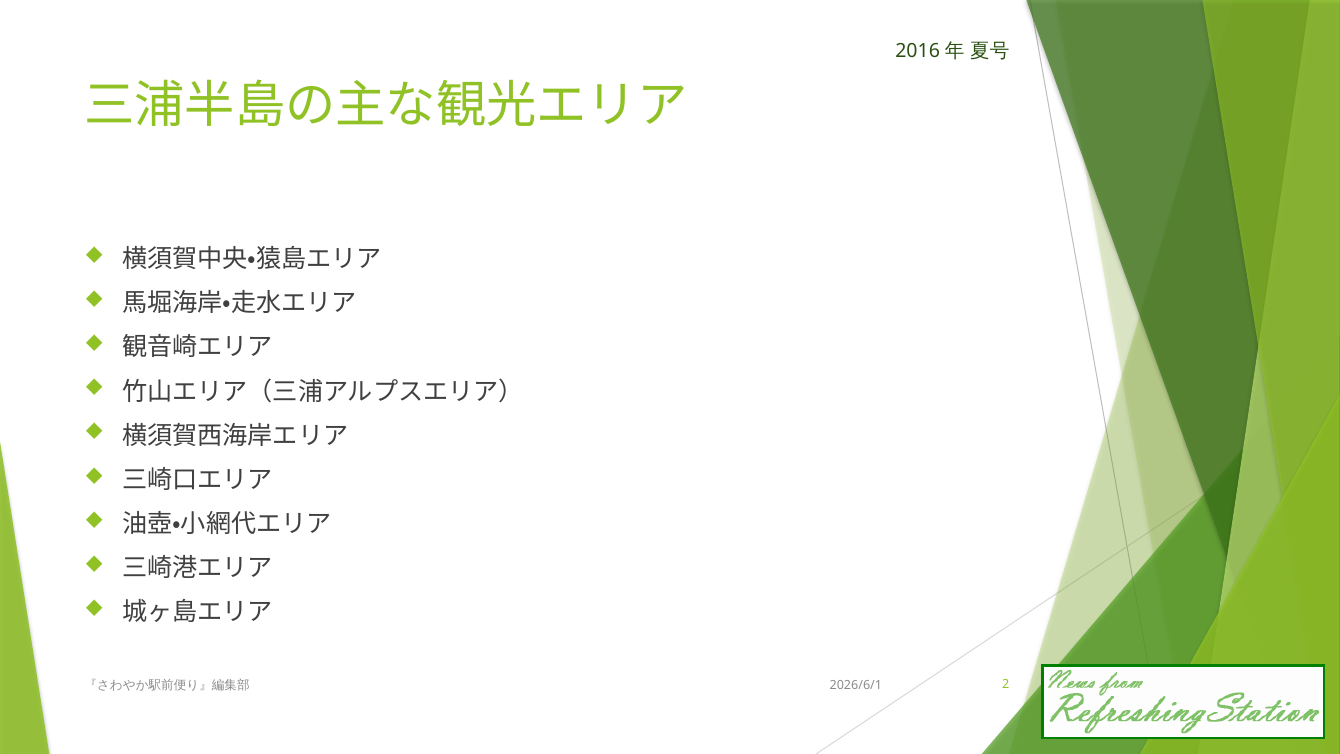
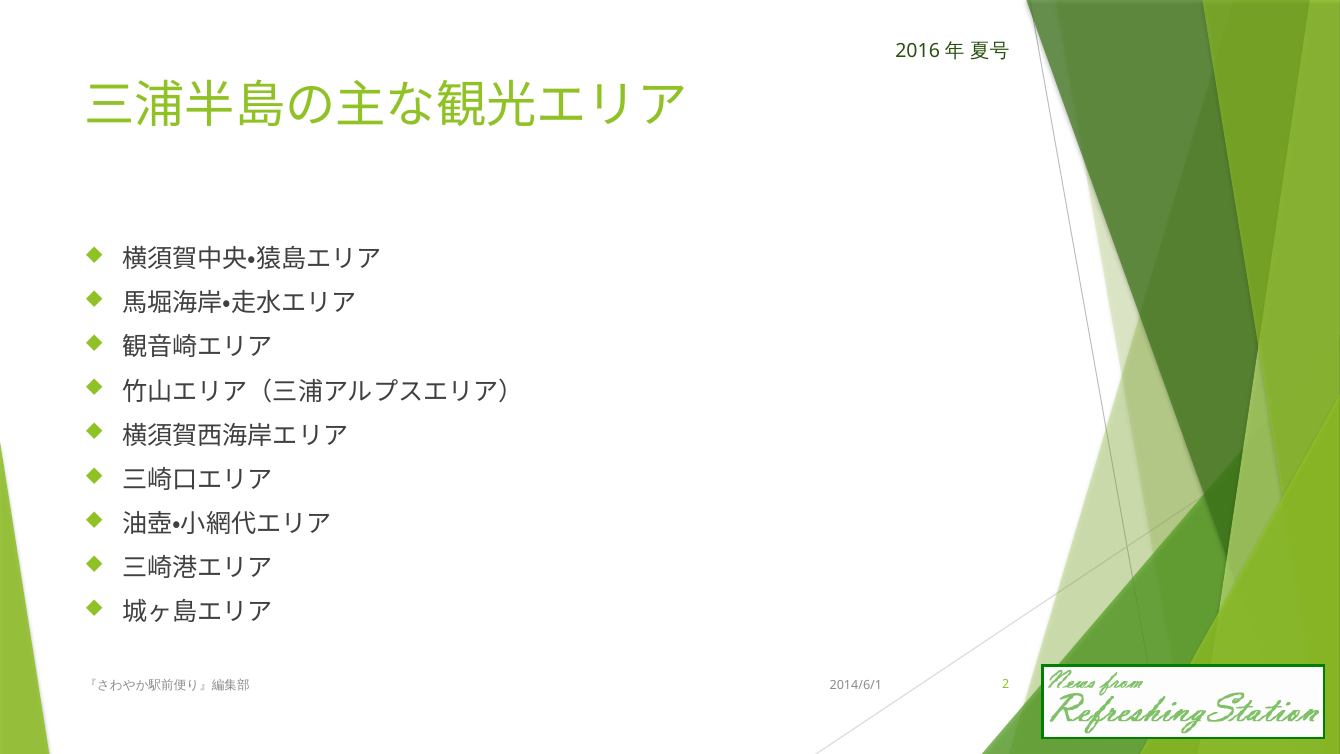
2026/6/1: 2026/6/1 -> 2014/6/1
